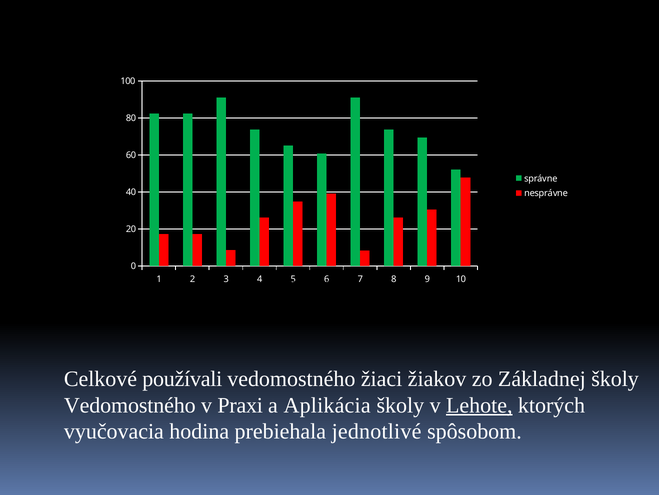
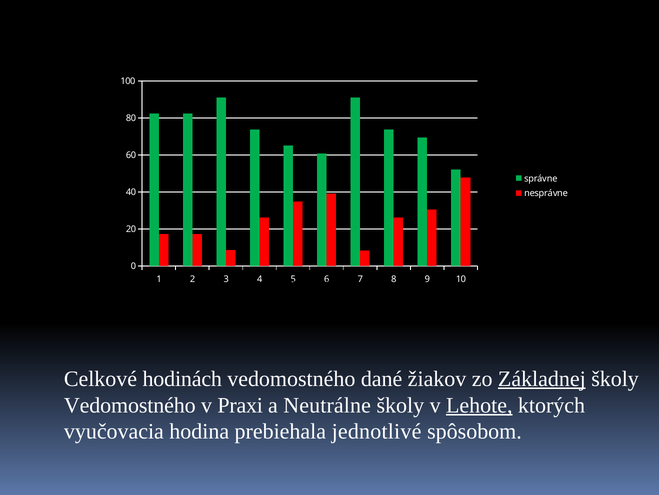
používali: používali -> hodinách
žiaci: žiaci -> dané
Základnej underline: none -> present
Aplikácia: Aplikácia -> Neutrálne
